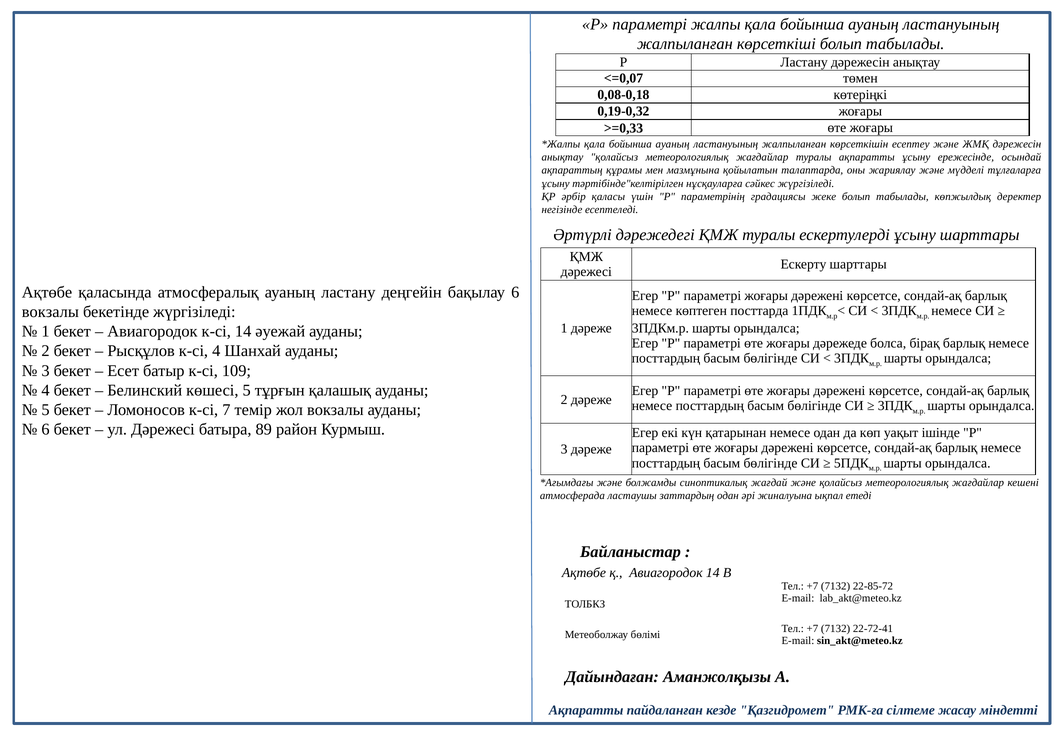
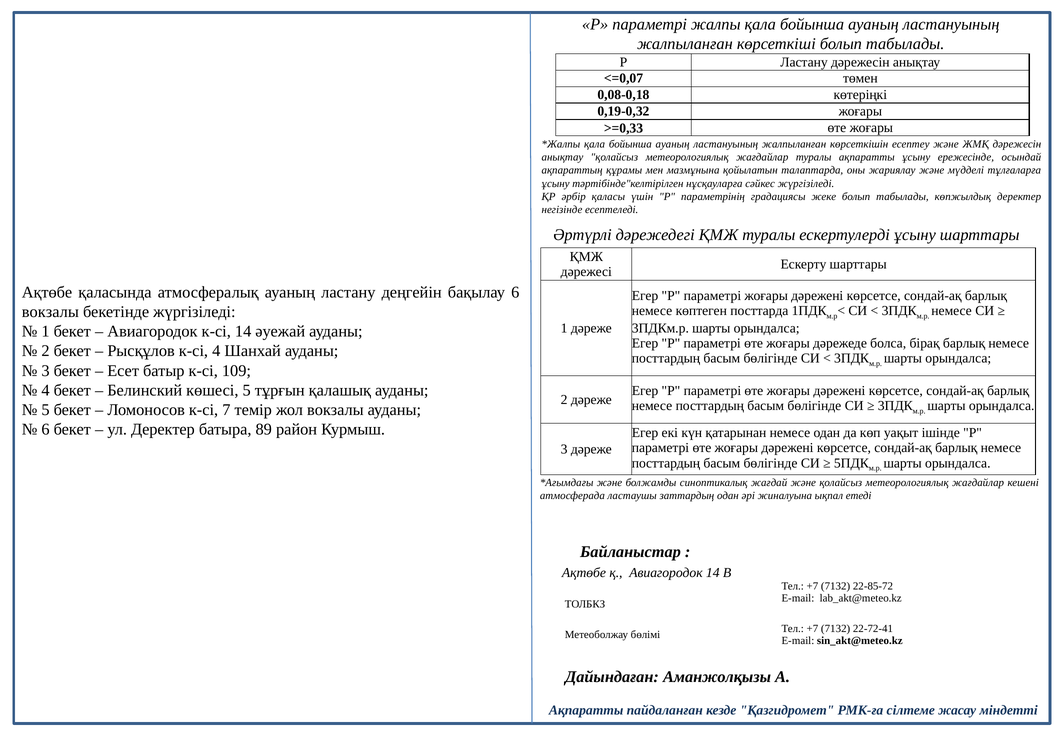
ул Дәрежесі: Дәрежесі -> Деректер
